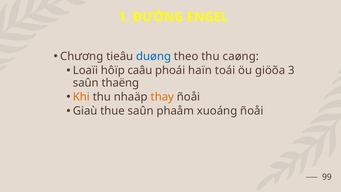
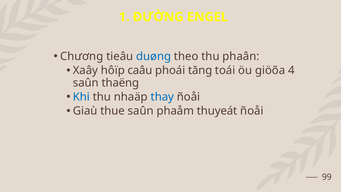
caøng: caøng -> phaân
Loaïi: Loaïi -> Xaây
haïn: haïn -> tăng
3: 3 -> 4
Khi colour: orange -> blue
thay colour: orange -> blue
xuoáng: xuoáng -> thuyeát
